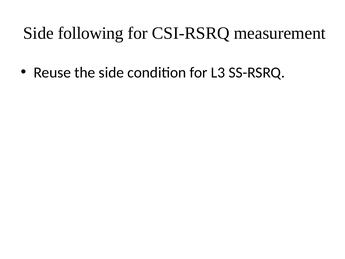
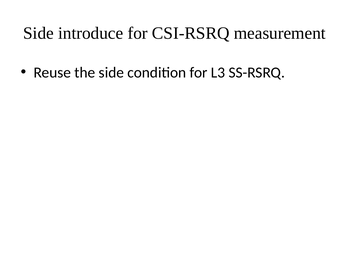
following: following -> introduce
